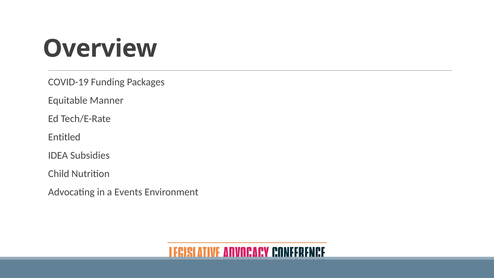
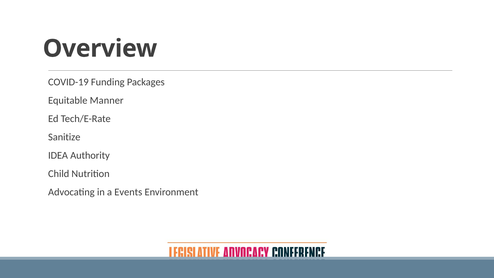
Entitled: Entitled -> Sanitize
Subsidies: Subsidies -> Authority
